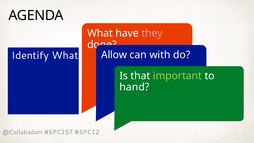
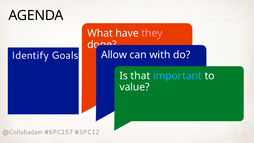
Identify What: What -> Goals
important colour: light green -> light blue
hand: hand -> value
